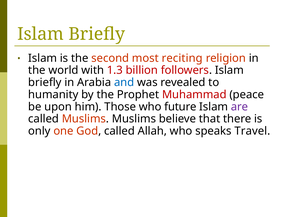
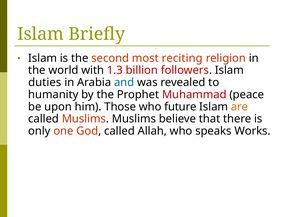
briefly at (45, 82): briefly -> duties
are colour: purple -> orange
Travel: Travel -> Works
